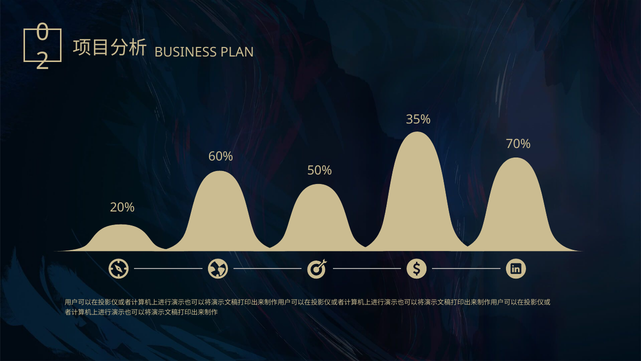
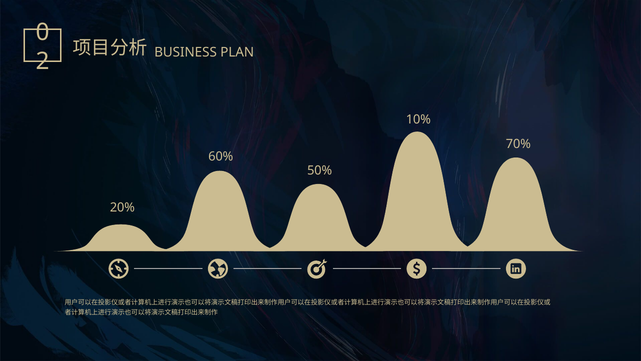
35%: 35% -> 10%
